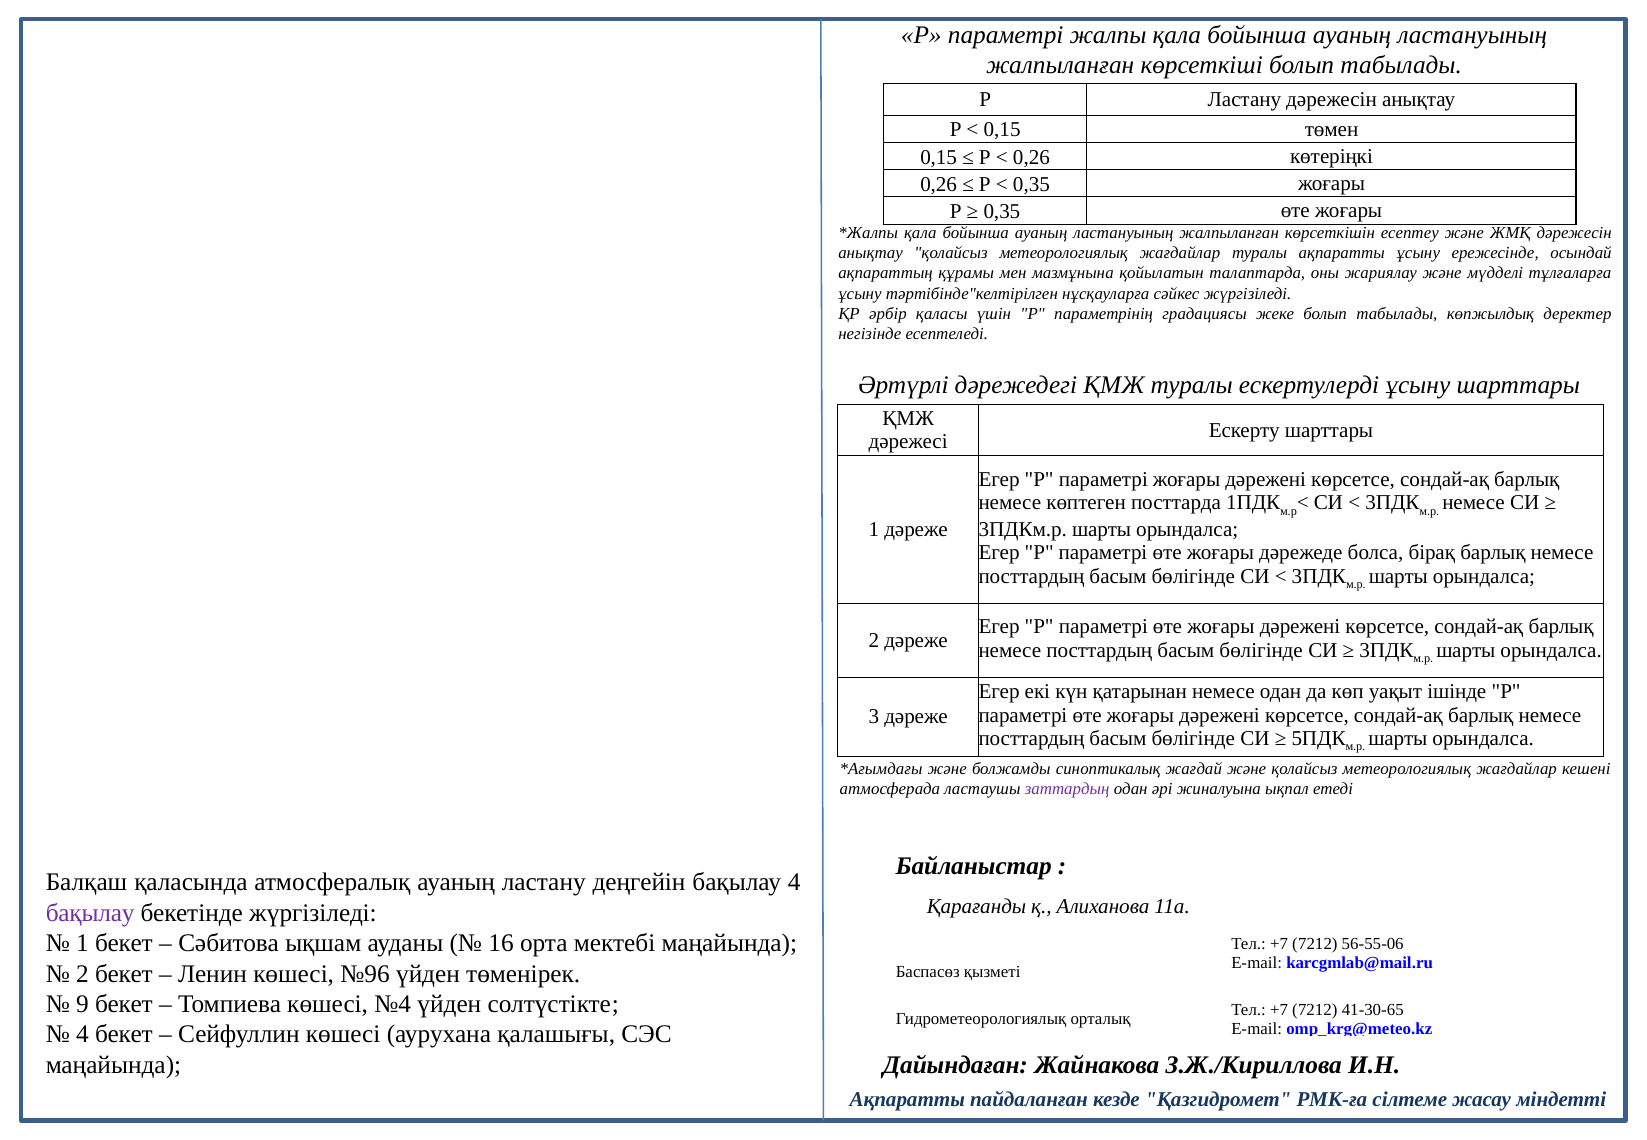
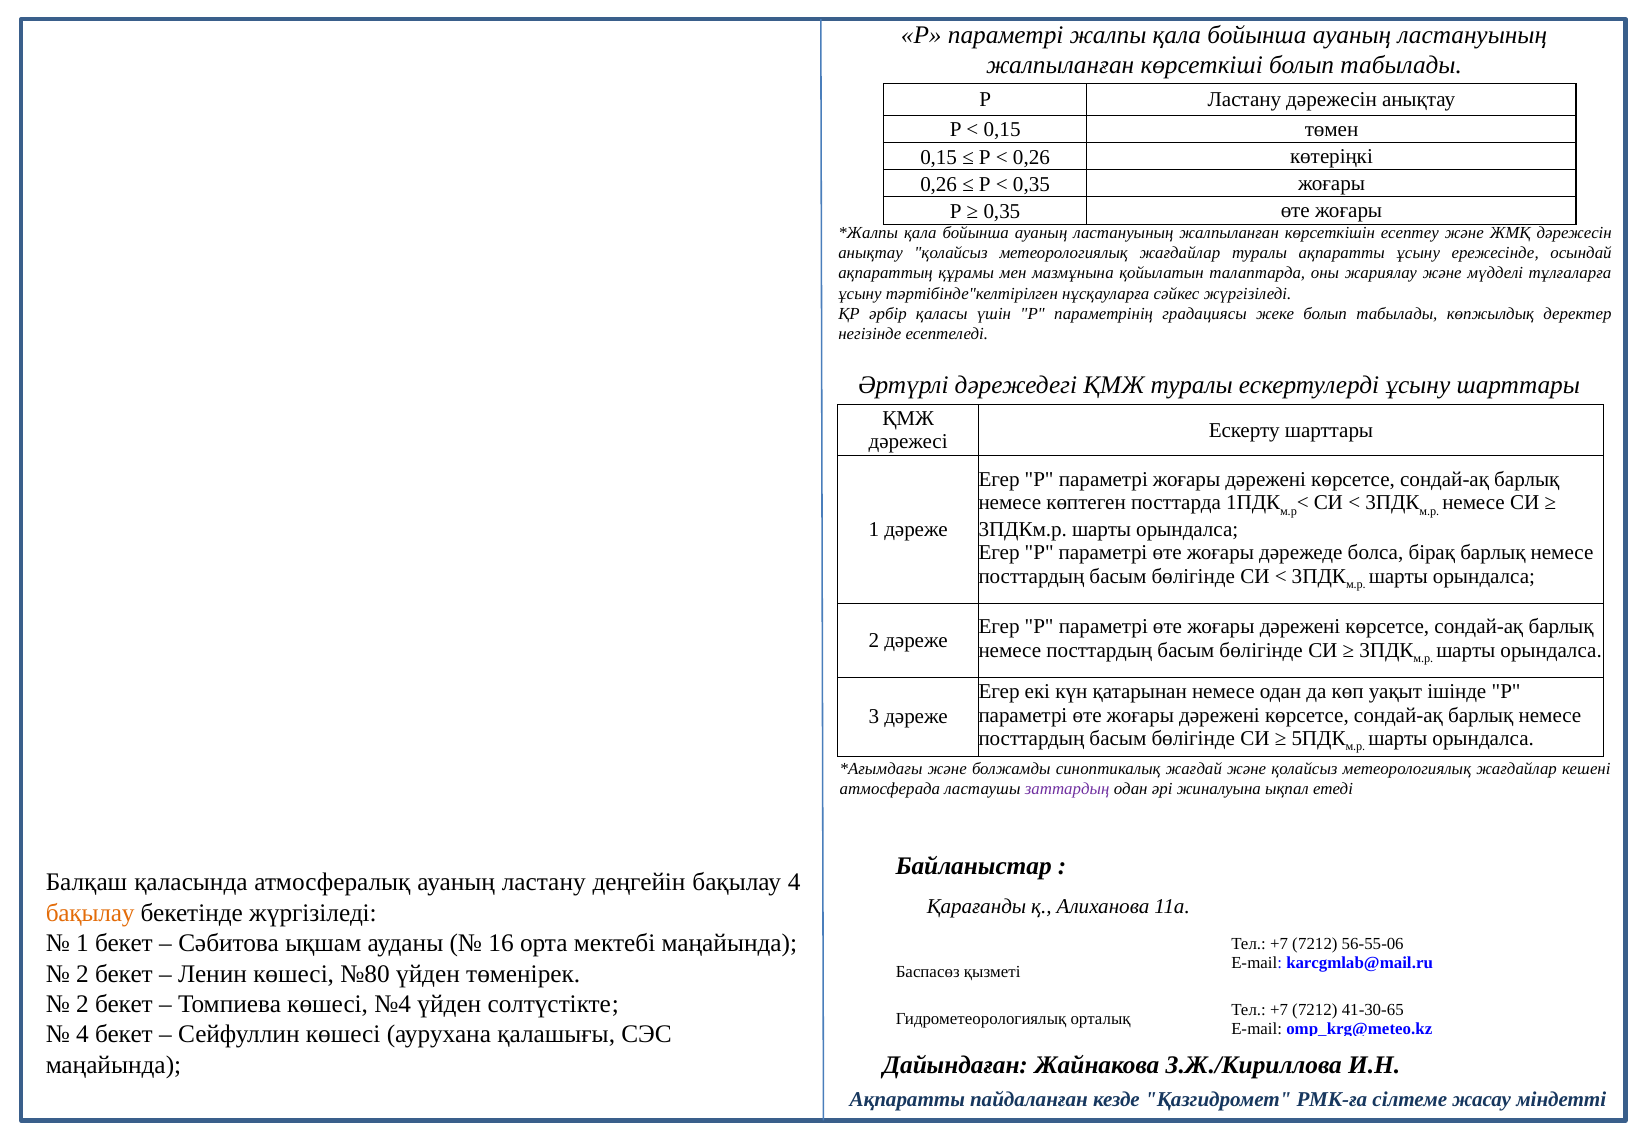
бақылау at (90, 913) colour: purple -> orange
№96: №96 -> №80
9 at (83, 1004): 9 -> 2
